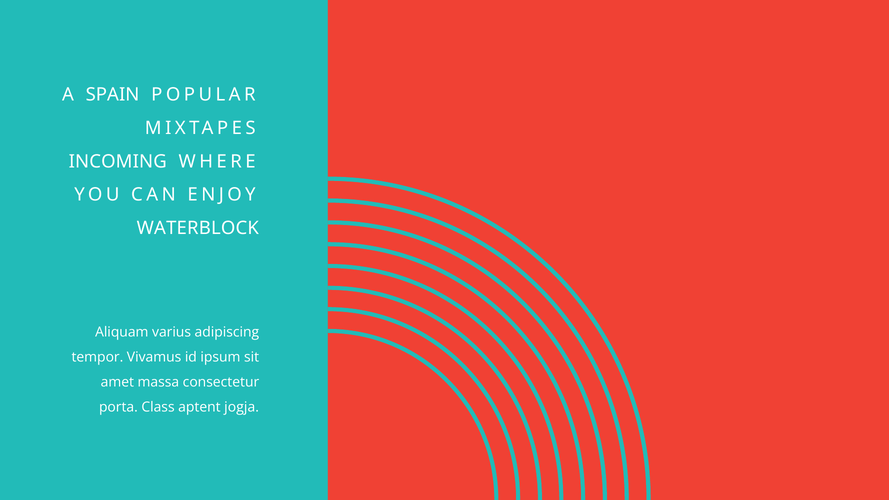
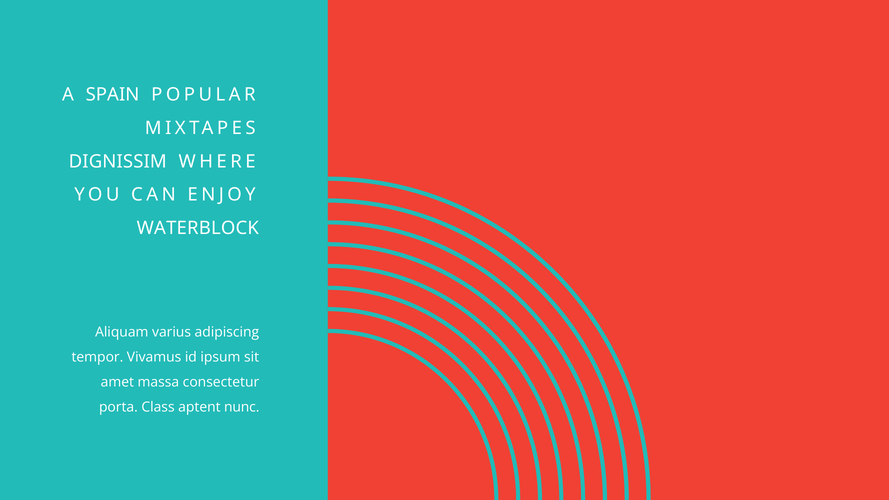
INCOMING: INCOMING -> DIGNISSIM
jogja: jogja -> nunc
